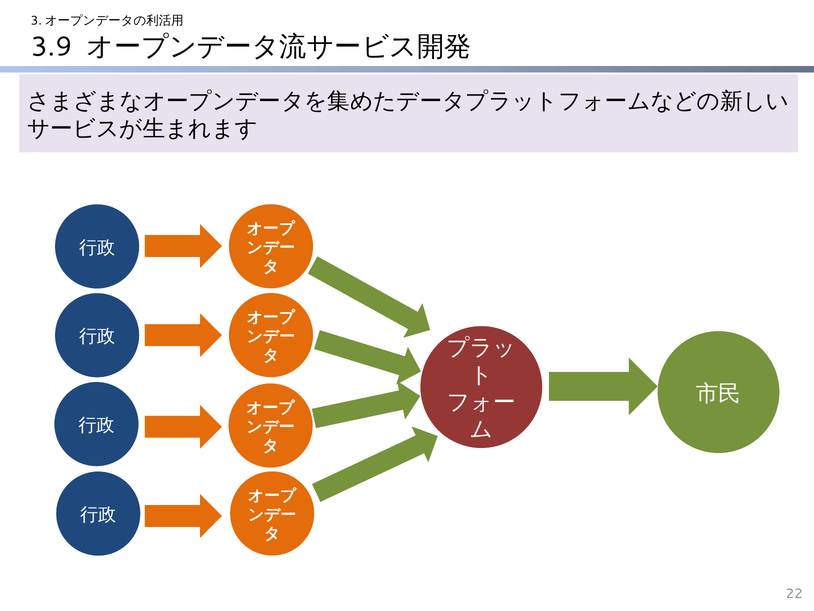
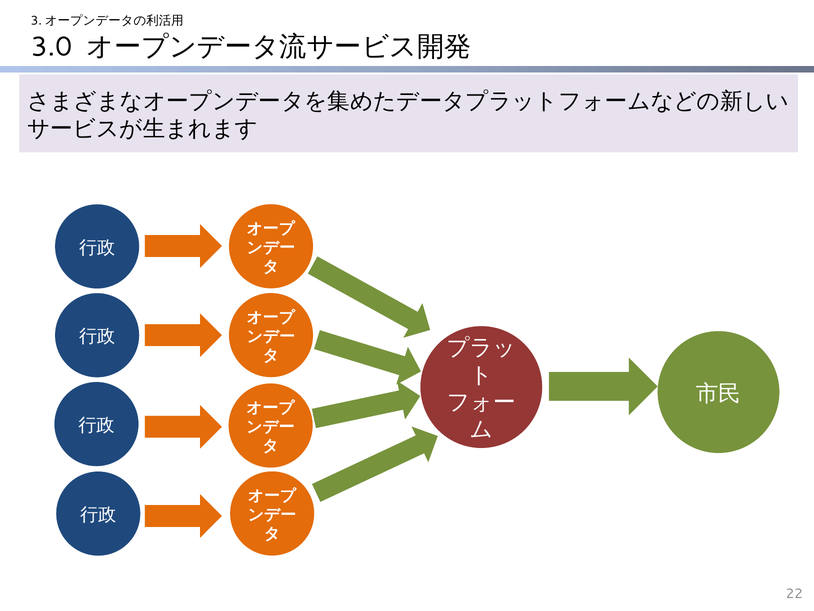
3.9: 3.9 -> 3.0
